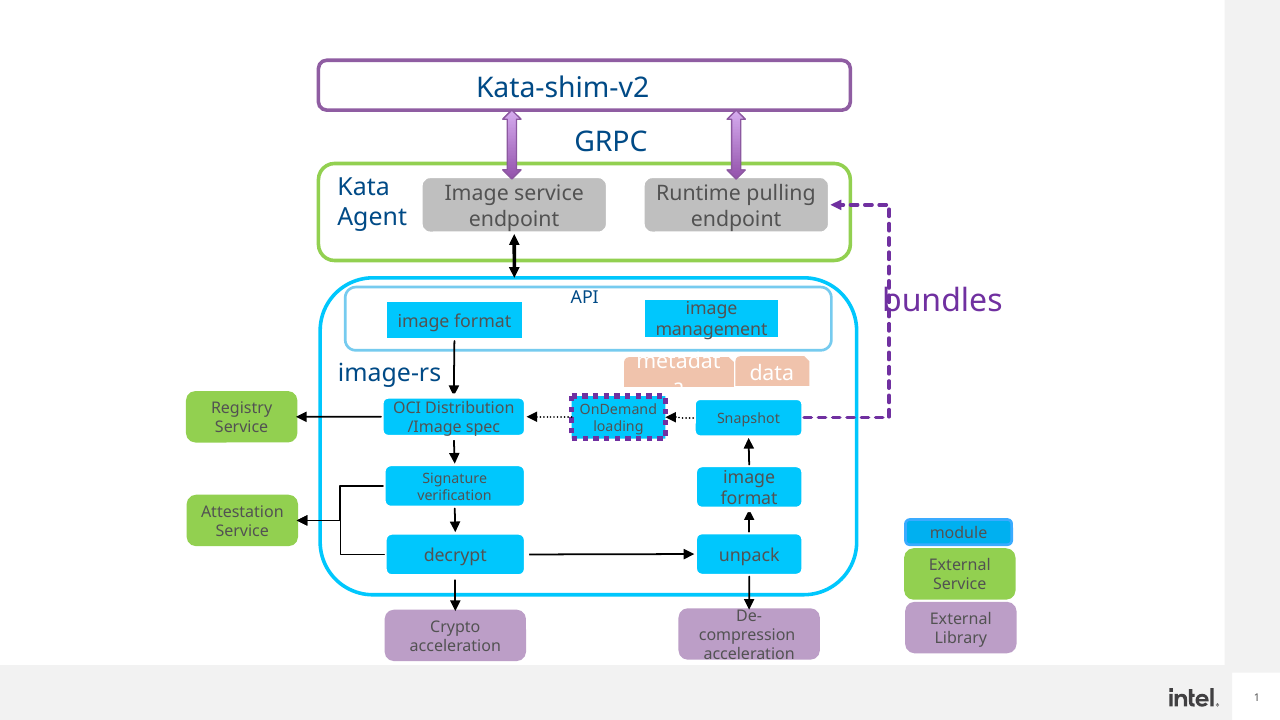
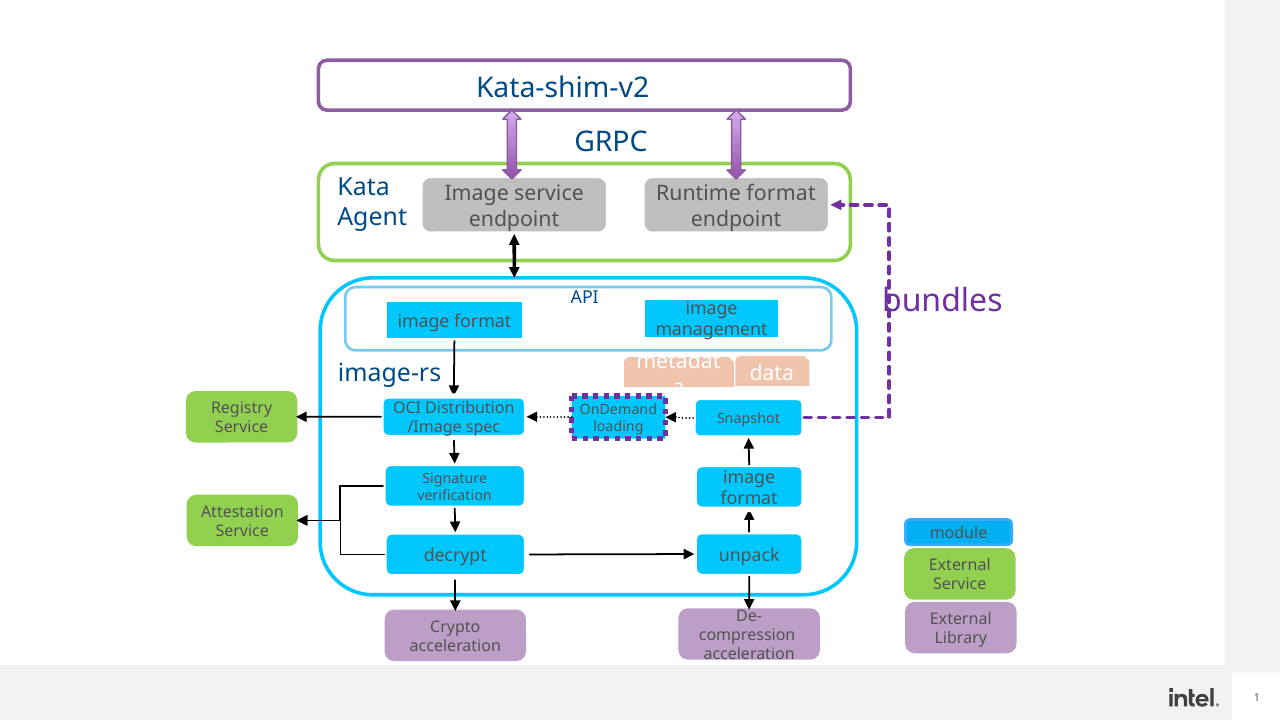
Runtime pulling: pulling -> format
